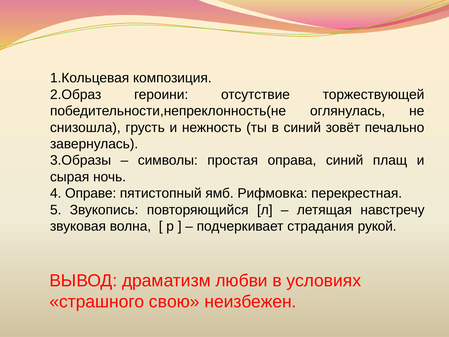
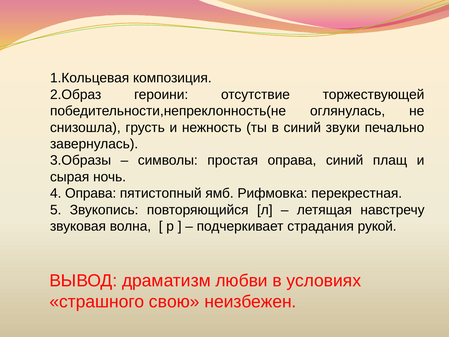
зовёт: зовёт -> звуки
4 Оправе: Оправе -> Оправа
